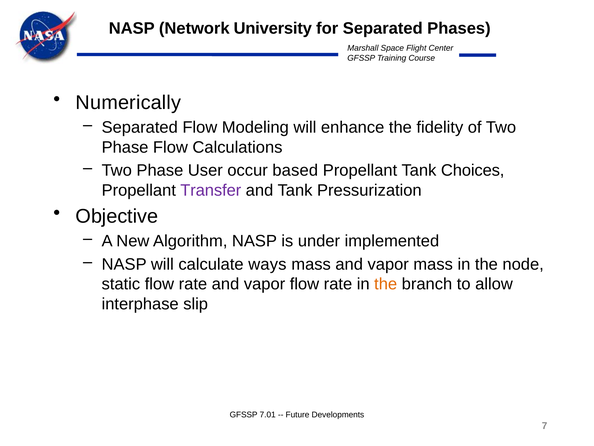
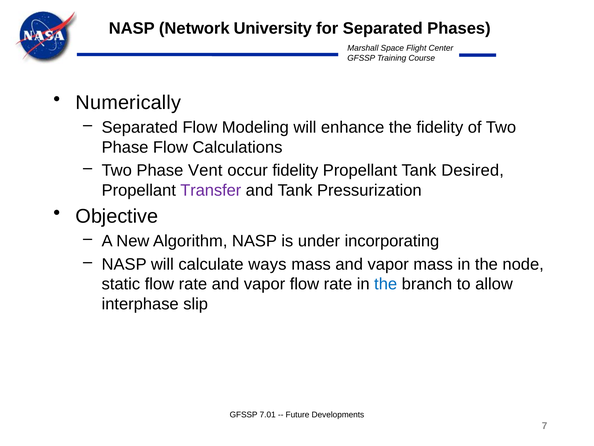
User: User -> Vent
occur based: based -> fidelity
Choices: Choices -> Desired
implemented: implemented -> incorporating
the at (386, 284) colour: orange -> blue
